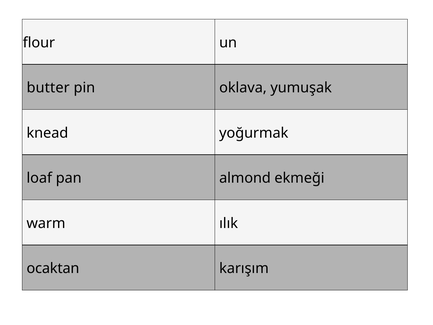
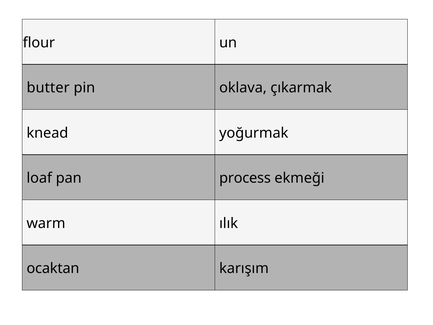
yumuşak: yumuşak -> çıkarmak
almond: almond -> process
